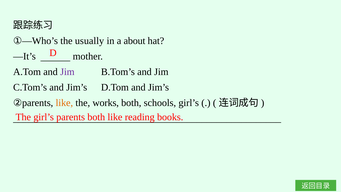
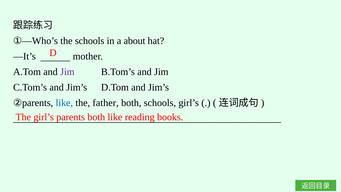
the usually: usually -> schools
like at (64, 103) colour: orange -> blue
works: works -> father
